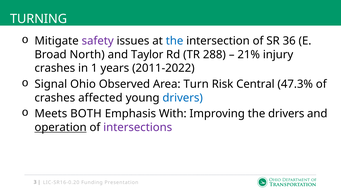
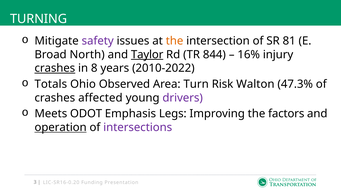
the at (175, 41) colour: blue -> orange
36: 36 -> 81
Taylor underline: none -> present
288: 288 -> 844
21%: 21% -> 16%
crashes at (55, 68) underline: none -> present
1: 1 -> 8
2011-2022: 2011-2022 -> 2010-2022
Signal: Signal -> Totals
Central: Central -> Walton
drivers at (183, 98) colour: blue -> purple
BOTH: BOTH -> ODOT
With: With -> Legs
the drivers: drivers -> factors
